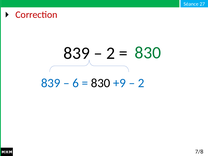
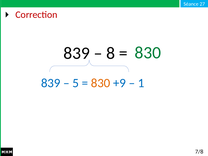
2 at (111, 53): 2 -> 8
6: 6 -> 5
830 at (101, 83) colour: black -> orange
2 at (141, 83): 2 -> 1
